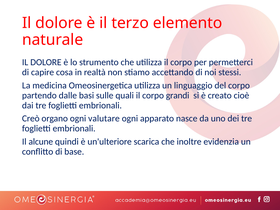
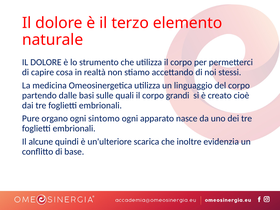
Creò: Creò -> Pure
valutare: valutare -> sintomo
